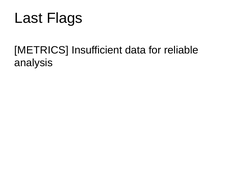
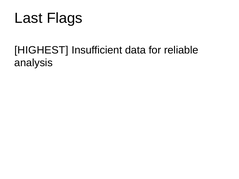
METRICS: METRICS -> HIGHEST
